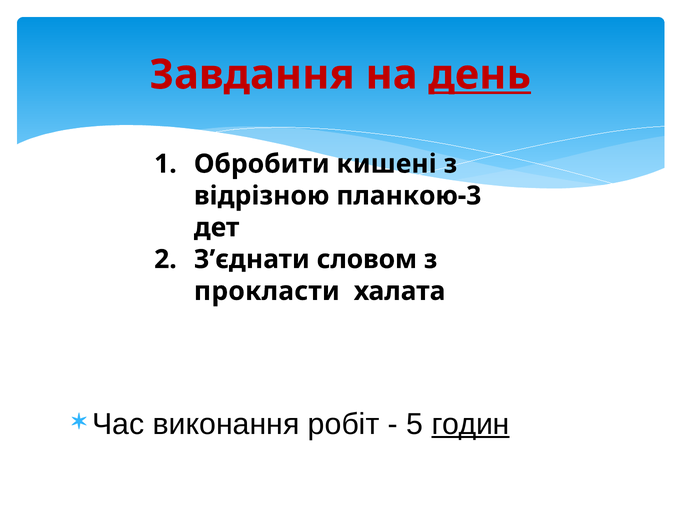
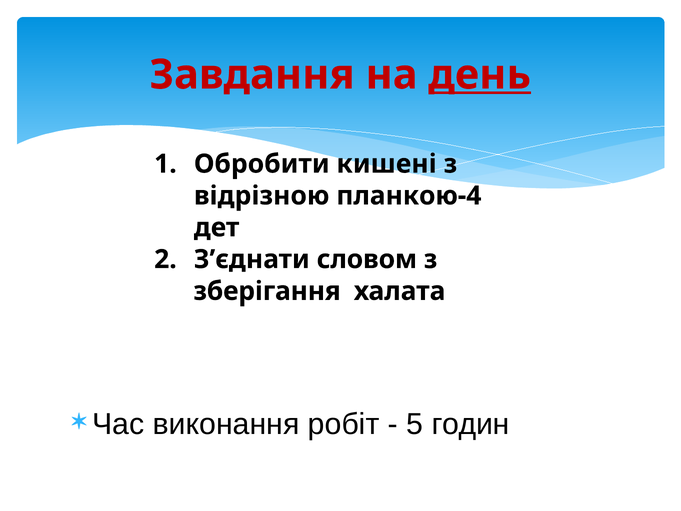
планкою-3: планкою-3 -> планкою-4
прокласти: прокласти -> зберігання
годин underline: present -> none
